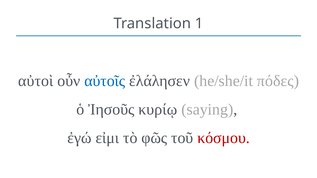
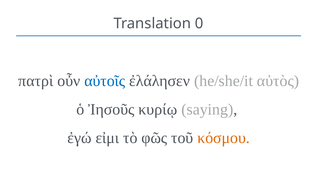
1: 1 -> 0
αὐτοὶ: αὐτοὶ -> πατρὶ
πόδες: πόδες -> αὐτὸς
κόσμου colour: red -> orange
